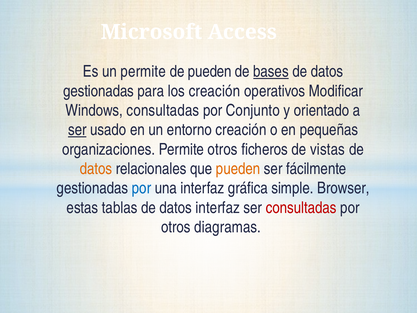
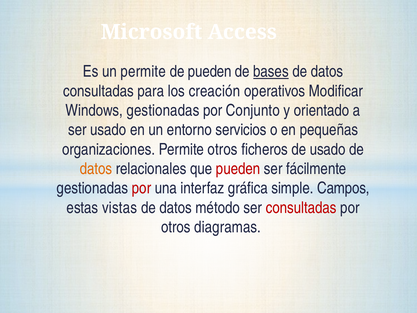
gestionadas at (99, 91): gestionadas -> consultadas
Windows consultadas: consultadas -> gestionadas
ser at (77, 130) underline: present -> none
entorno creación: creación -> servicios
de vistas: vistas -> usado
pueden at (238, 169) colour: orange -> red
por at (142, 188) colour: blue -> red
Browser: Browser -> Campos
tablas: tablas -> vistas
datos interfaz: interfaz -> método
